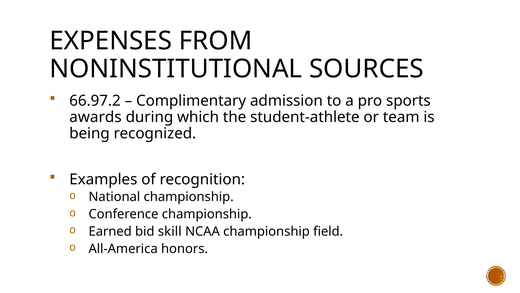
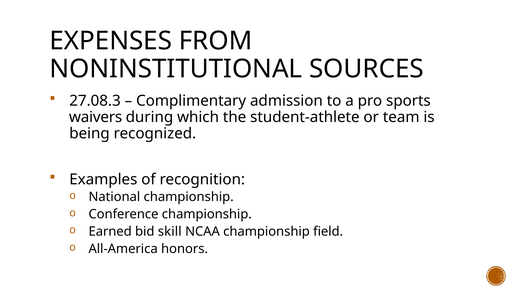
66.97.2: 66.97.2 -> 27.08.3
awards: awards -> waivers
